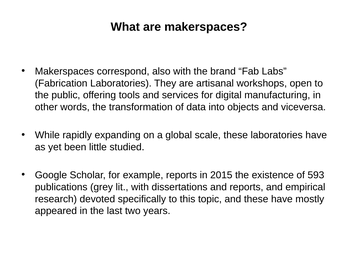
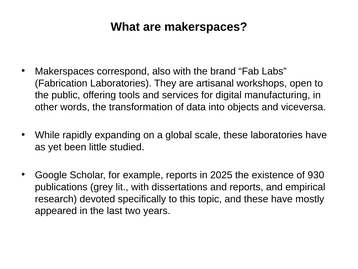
2015: 2015 -> 2025
593: 593 -> 930
